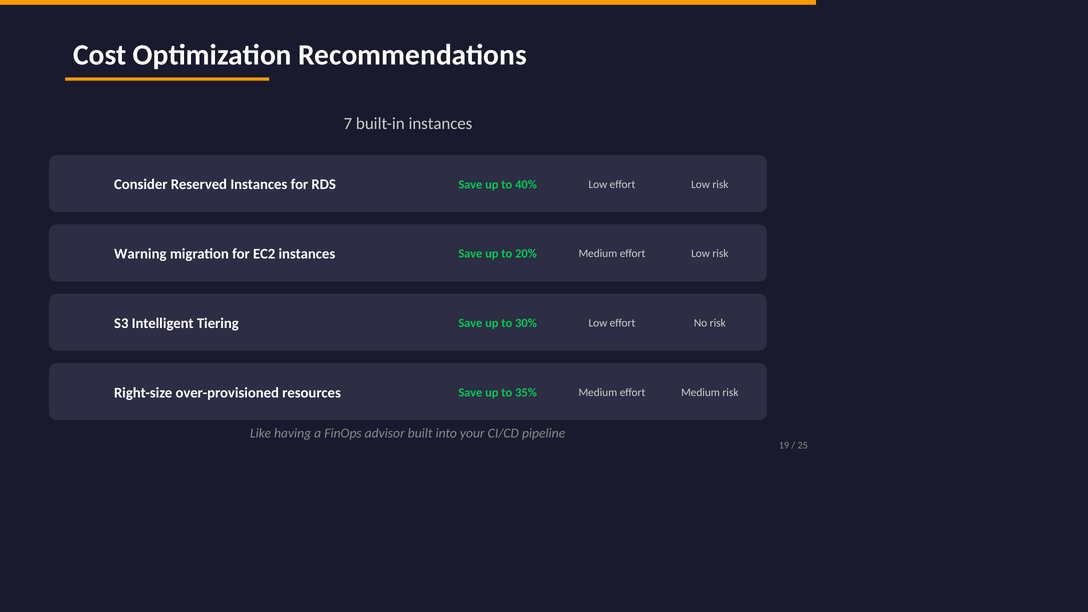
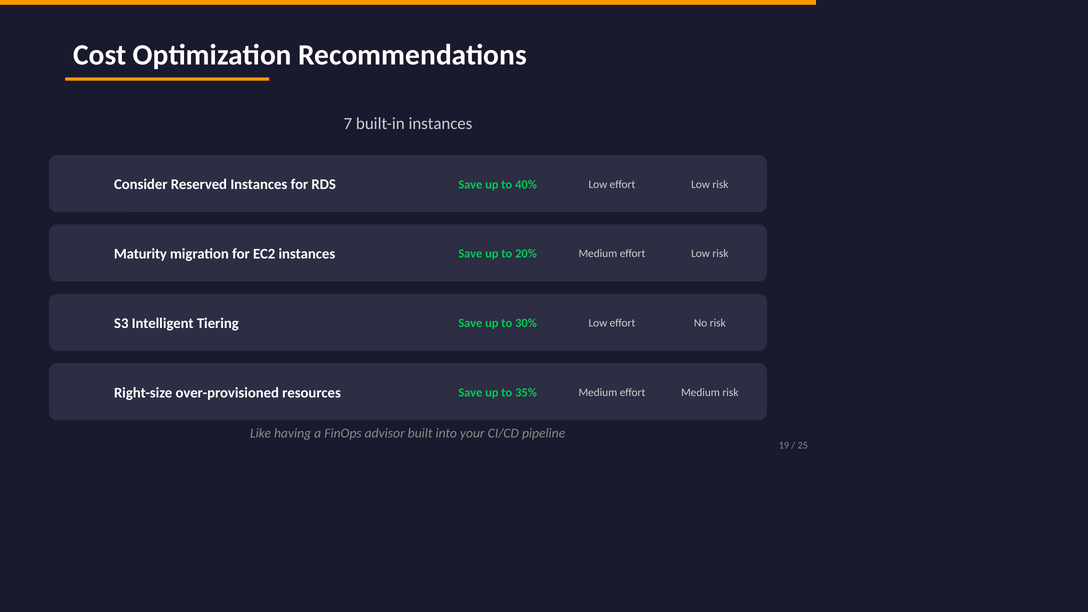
Warning: Warning -> Maturity
